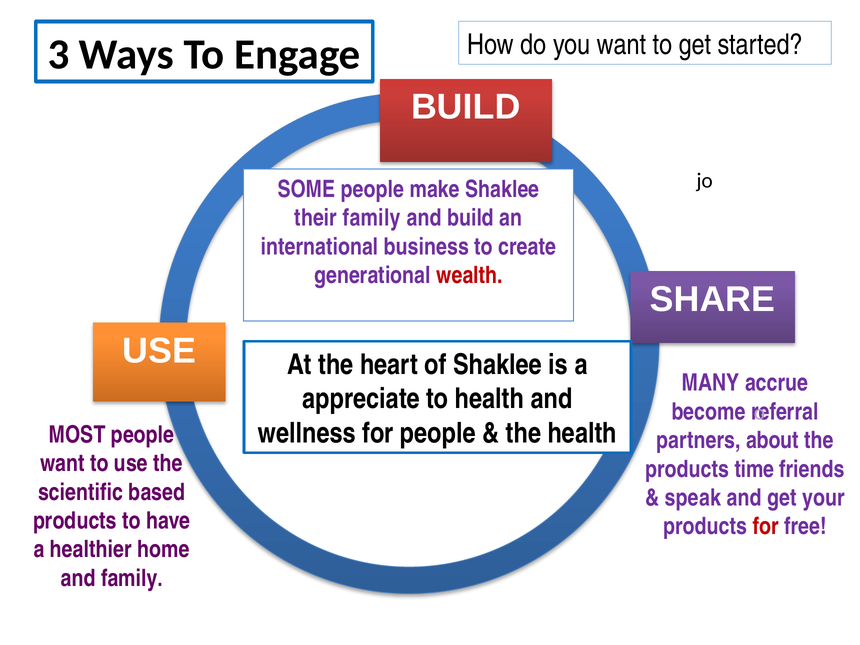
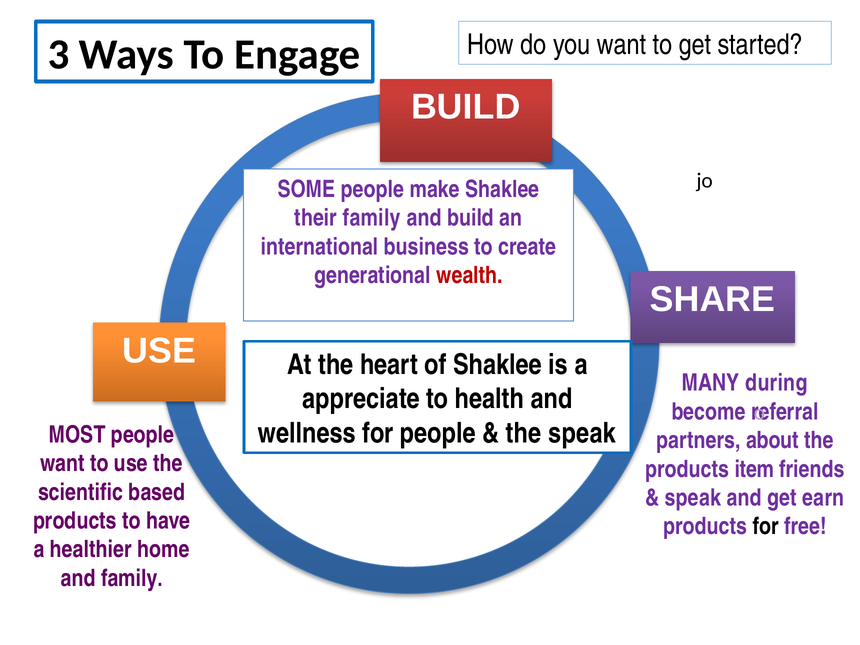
accrue: accrue -> during
the health: health -> speak
time: time -> item
your: your -> earn
for at (766, 526) colour: red -> black
